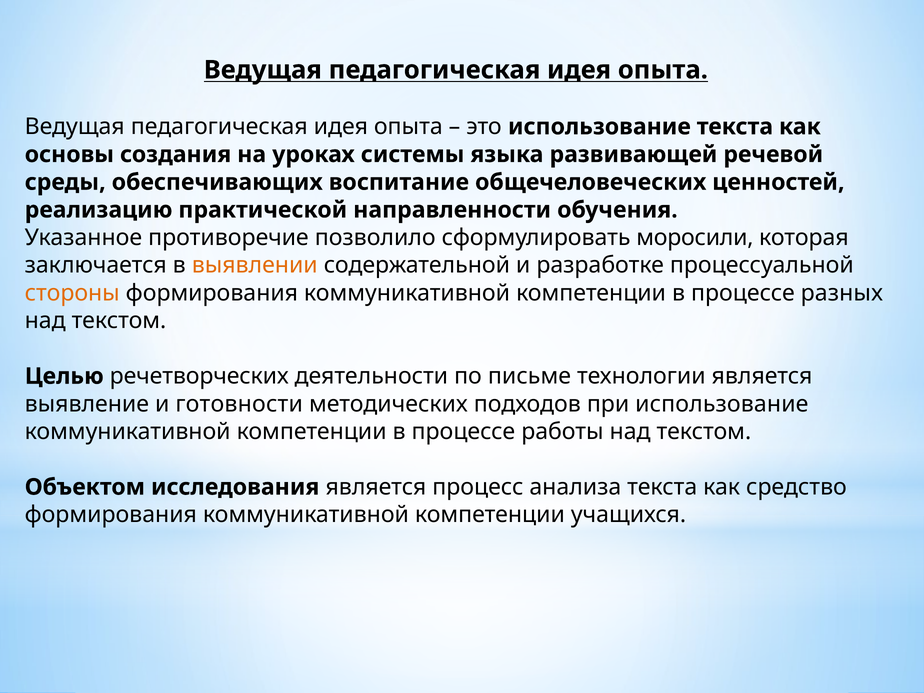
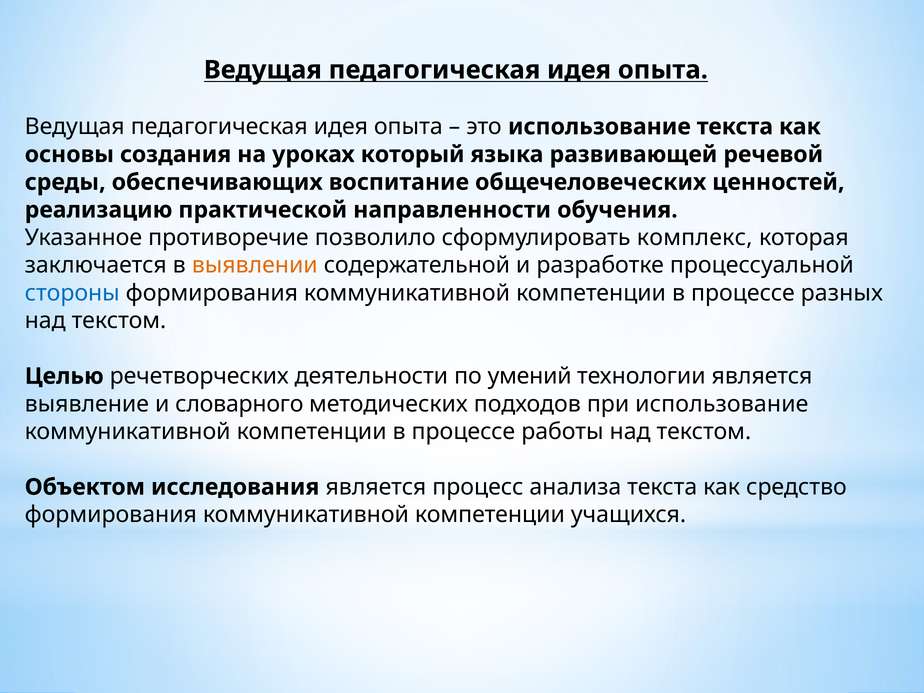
системы: системы -> который
моросили: моросили -> комплекс
стороны colour: orange -> blue
письме: письме -> умений
готовности: готовности -> словарного
